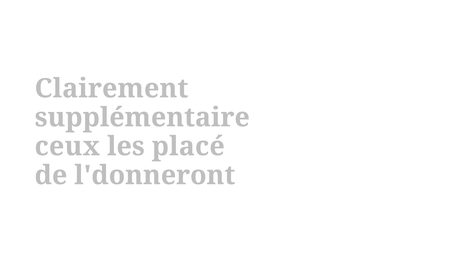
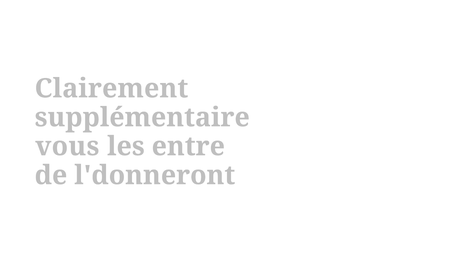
ceux: ceux -> vous
placé: placé -> entre
